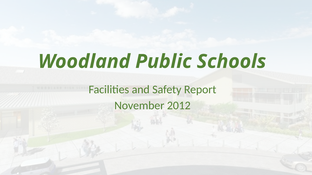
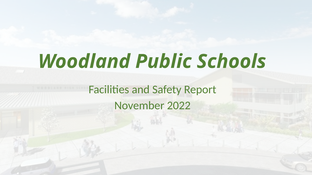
2012: 2012 -> 2022
